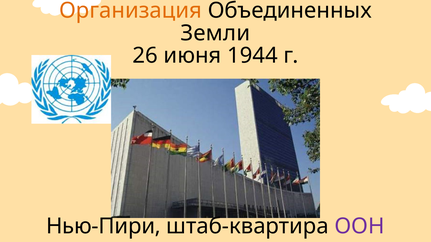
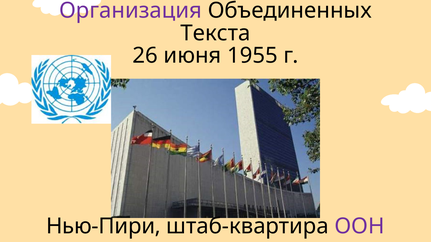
Организация colour: orange -> purple
Земли: Земли -> Текста
1944: 1944 -> 1955
